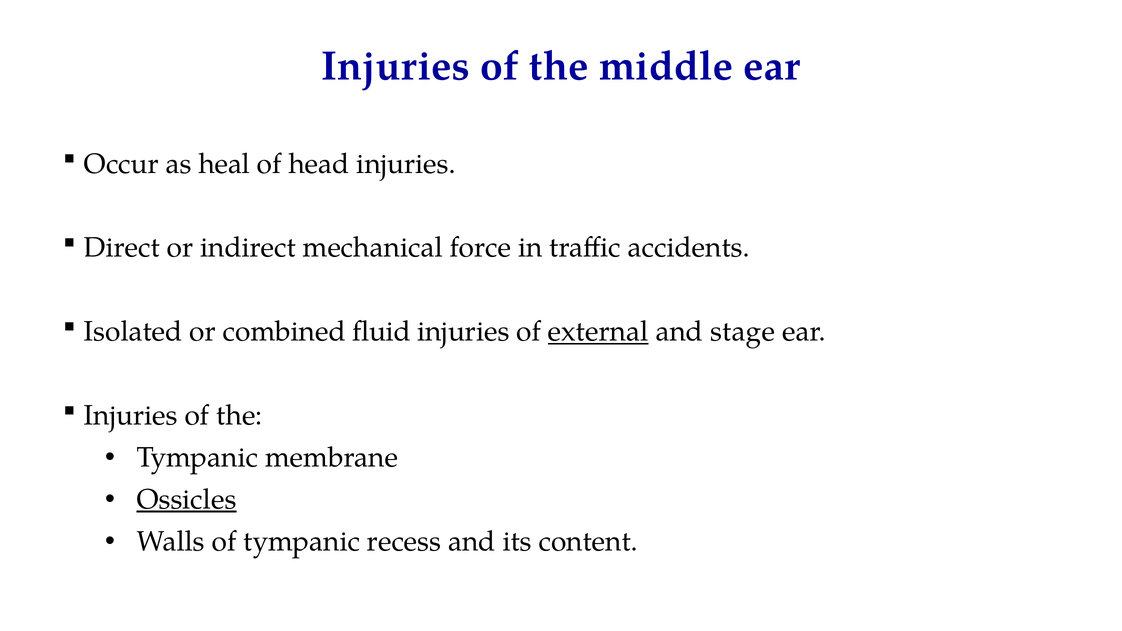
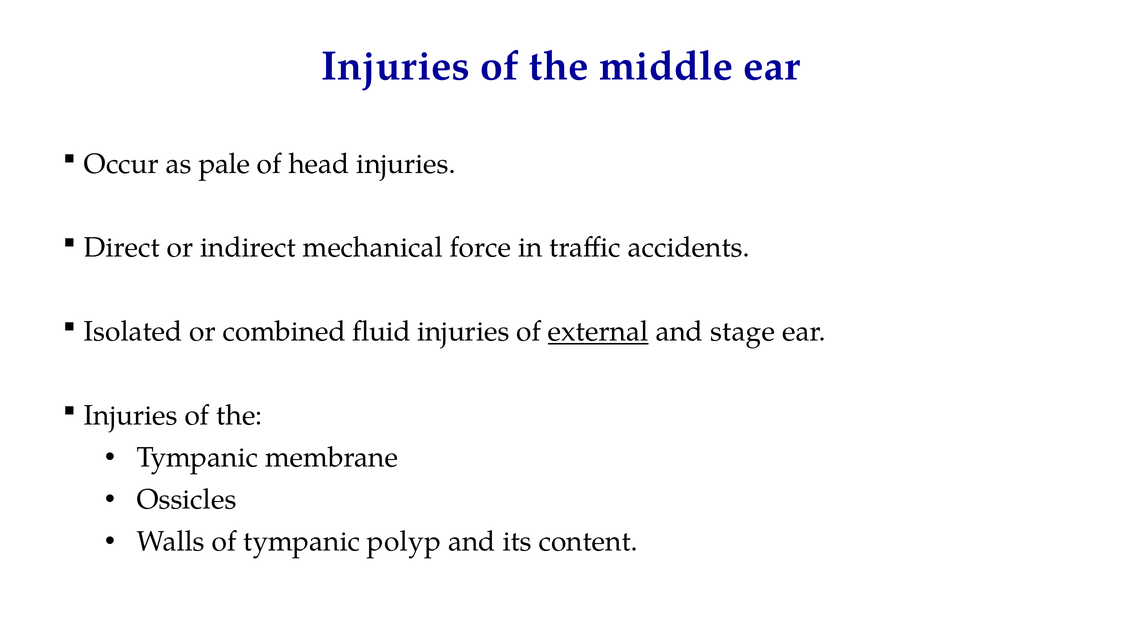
heal: heal -> pale
Ossicles underline: present -> none
recess: recess -> polyp
